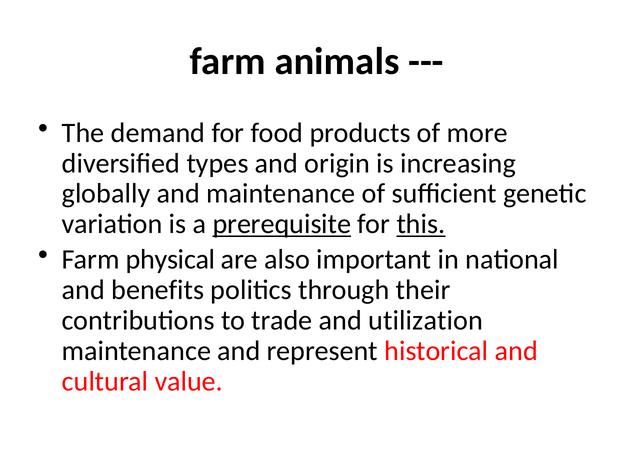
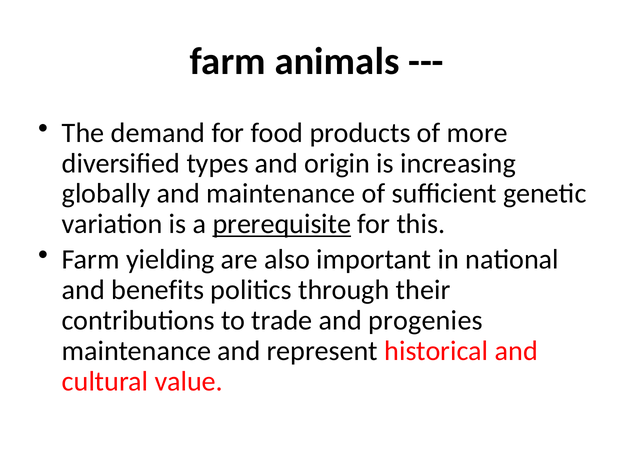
this underline: present -> none
physical: physical -> yielding
utilization: utilization -> progenies
